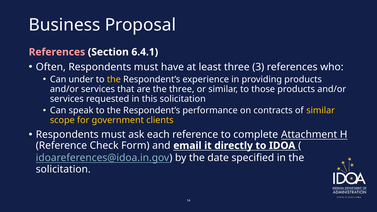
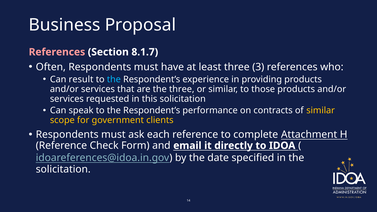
6.4.1: 6.4.1 -> 8.1.7
under: under -> result
the at (114, 79) colour: yellow -> light blue
